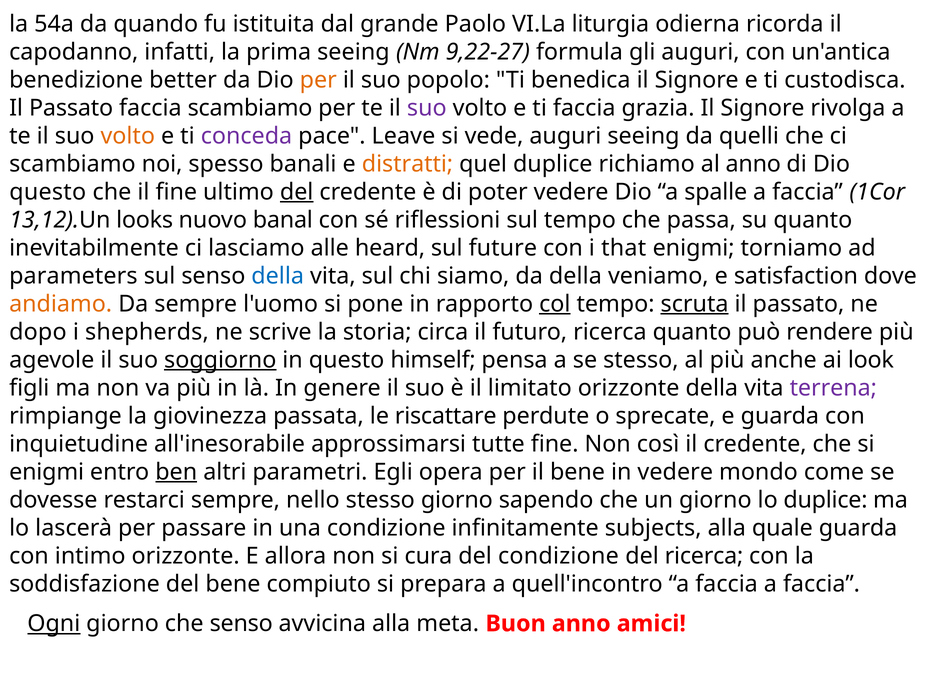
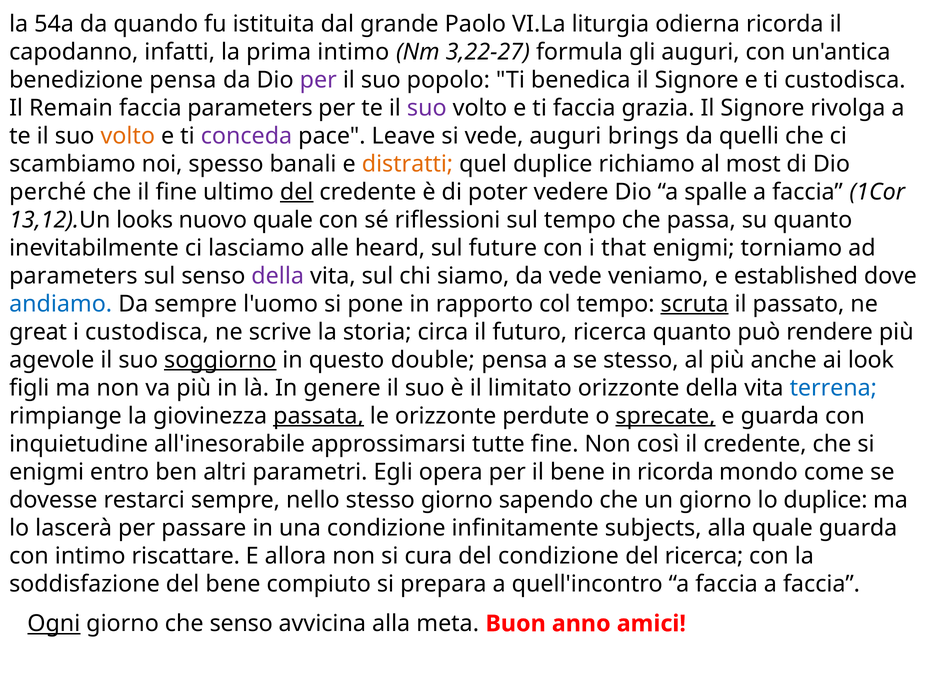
prima seeing: seeing -> intimo
9,22-27: 9,22-27 -> 3,22-27
benedizione better: better -> pensa
per at (318, 80) colour: orange -> purple
Passato at (71, 108): Passato -> Remain
faccia scambiamo: scambiamo -> parameters
auguri seeing: seeing -> brings
al anno: anno -> most
questo at (48, 192): questo -> perché
nuovo banal: banal -> quale
della at (278, 276) colour: blue -> purple
da della: della -> vede
satisfaction: satisfaction -> established
andiamo colour: orange -> blue
col underline: present -> none
dopo: dopo -> great
i shepherds: shepherds -> custodisca
himself: himself -> double
terrena colour: purple -> blue
passata underline: none -> present
le riscattare: riscattare -> orizzonte
sprecate underline: none -> present
ben underline: present -> none
in vedere: vedere -> ricorda
intimo orizzonte: orizzonte -> riscattare
